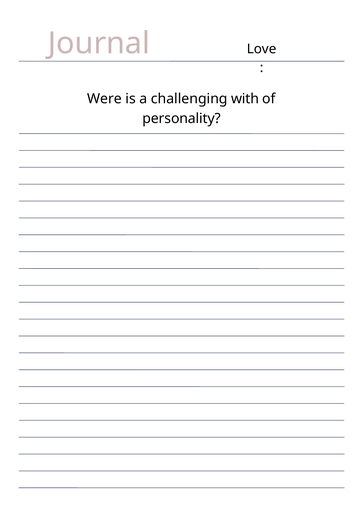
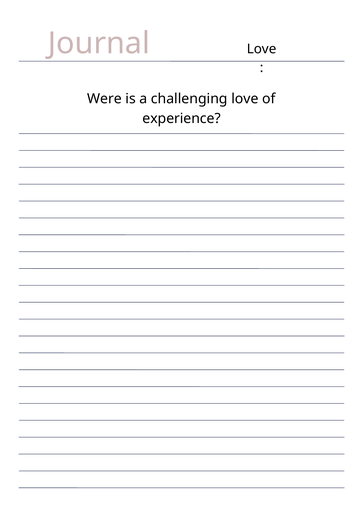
challenging with: with -> love
personality: personality -> experience
